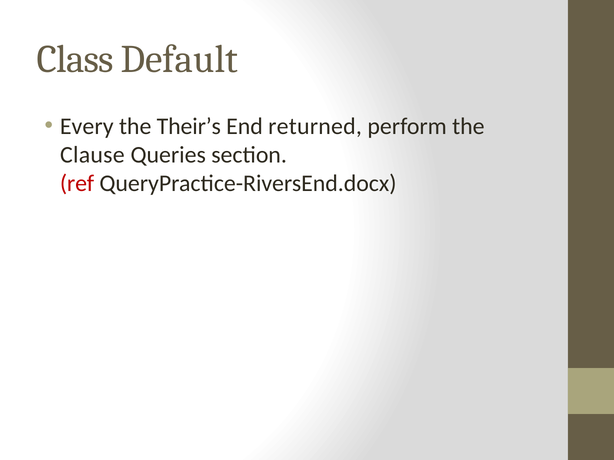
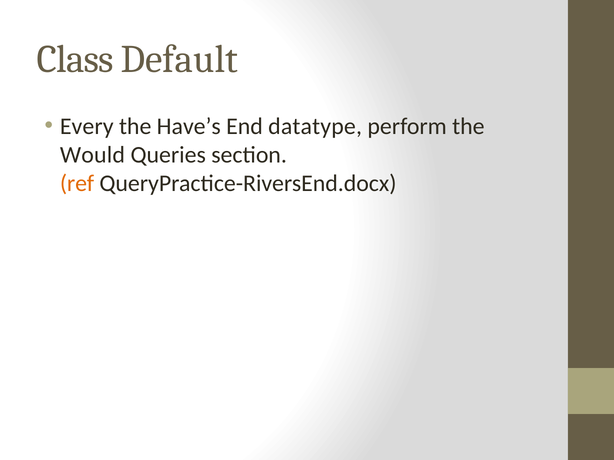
Their’s: Their’s -> Have’s
returned: returned -> datatype
Clause: Clause -> Would
ref colour: red -> orange
